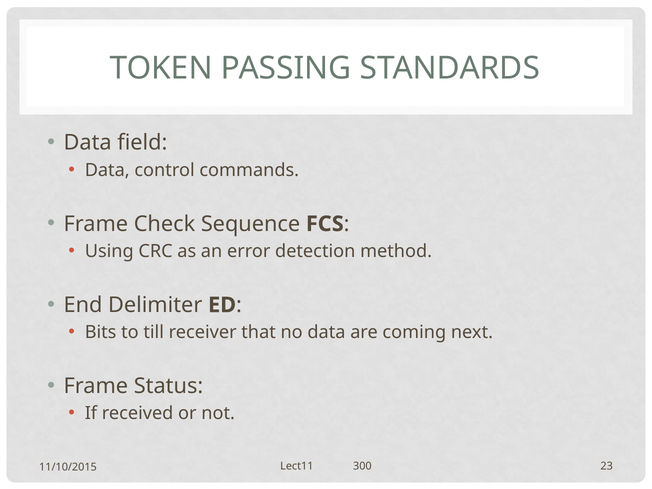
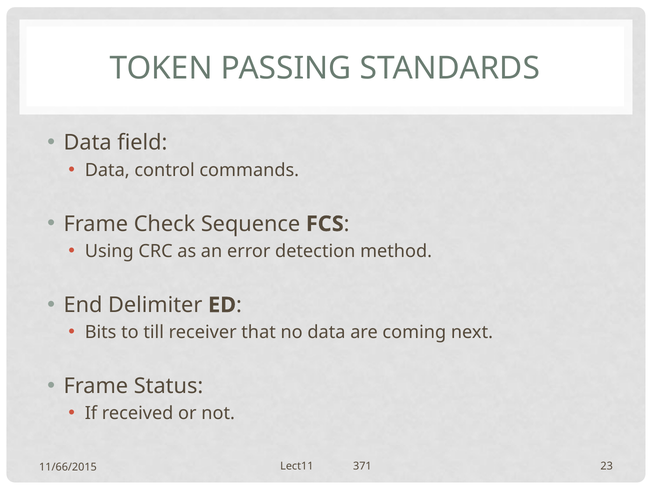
300: 300 -> 371
11/10/2015: 11/10/2015 -> 11/66/2015
